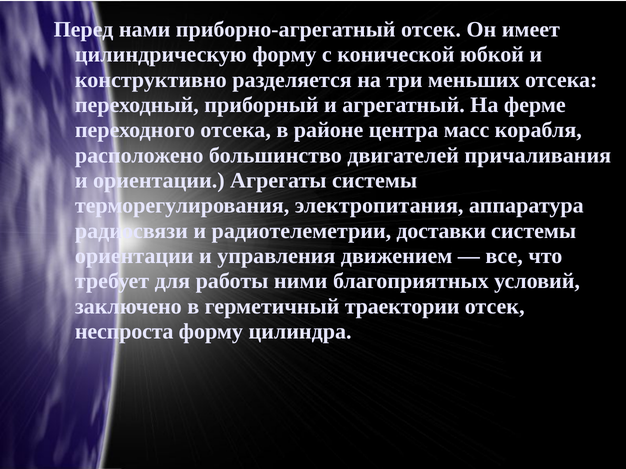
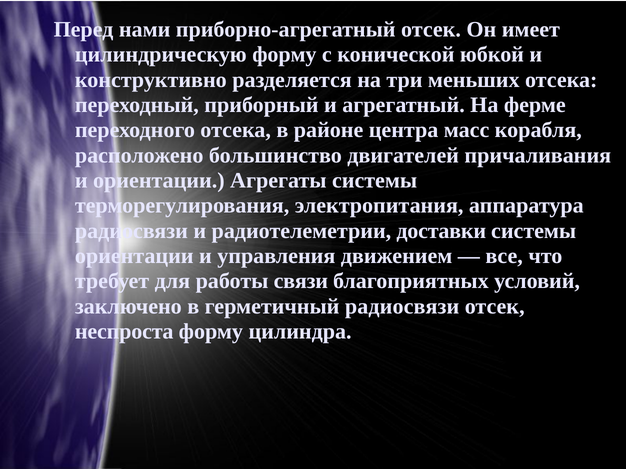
ними: ними -> связи
герметичный траектории: траектории -> радиосвязи
